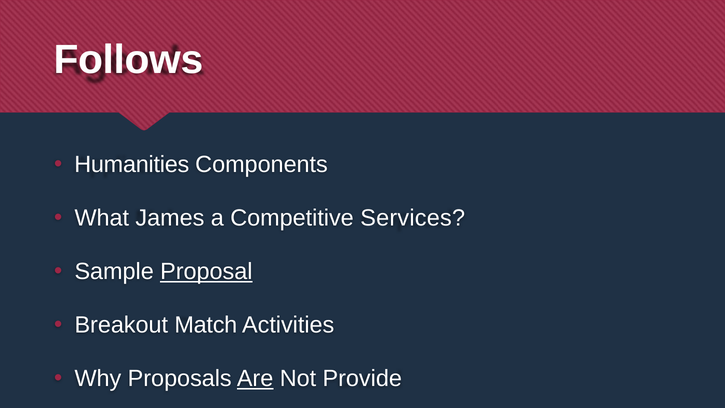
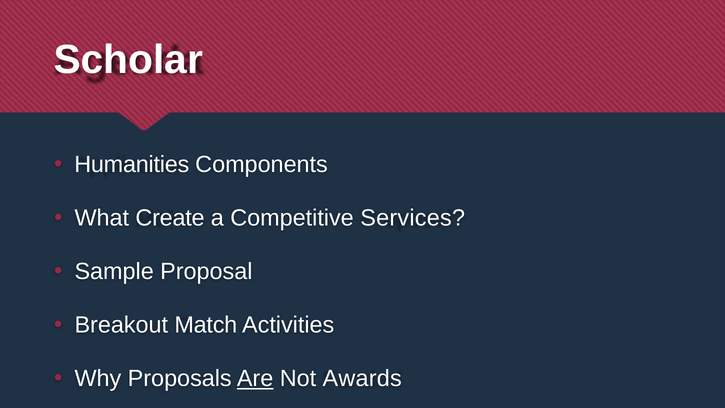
Follows: Follows -> Scholar
James: James -> Create
Proposal underline: present -> none
Provide: Provide -> Awards
